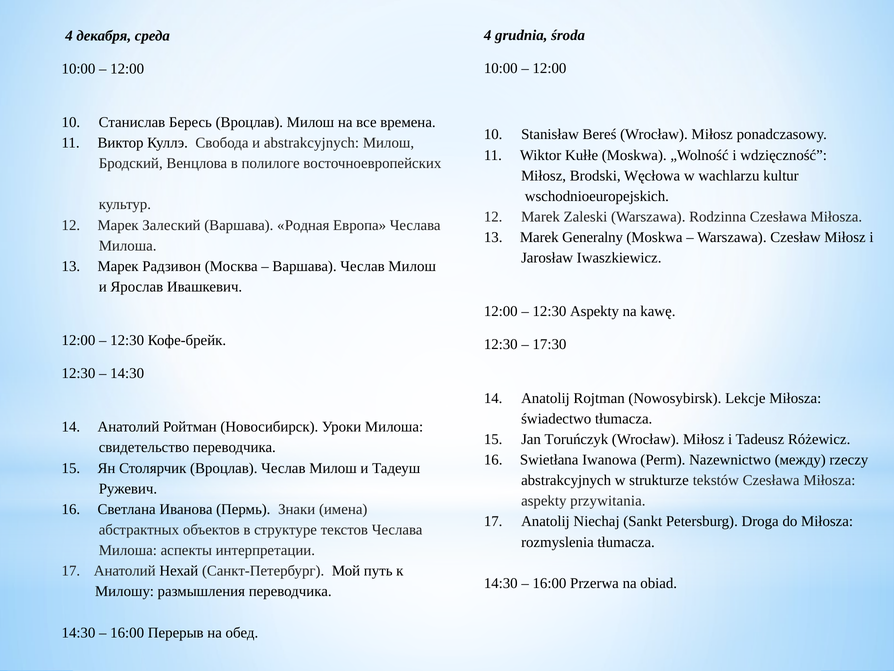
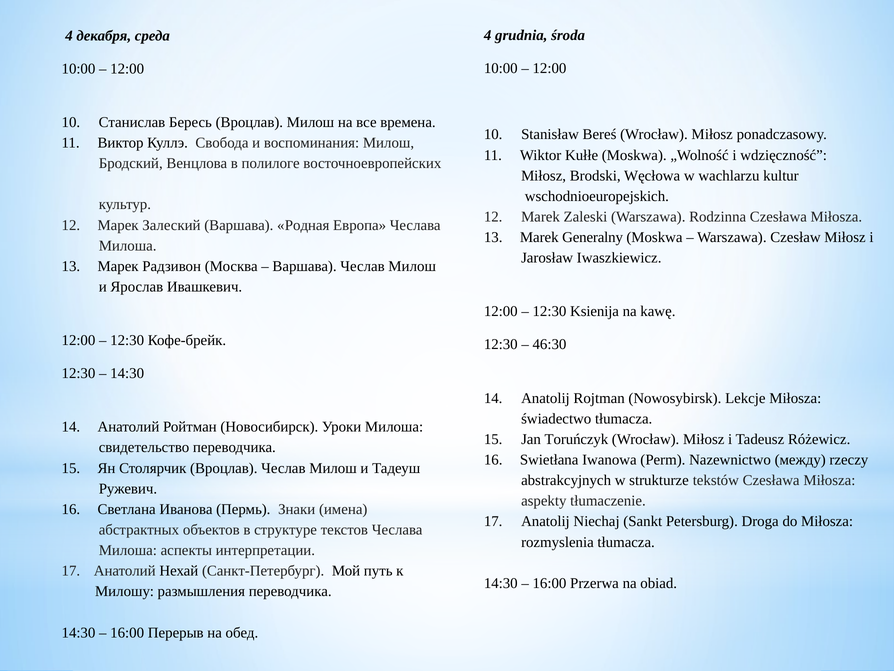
и abstrakcyjnych: abstrakcyjnych -> воспоминания
12:30 Aspekty: Aspekty -> Ksienija
17:30: 17:30 -> 46:30
przywitania: przywitania -> tłumaczenie
